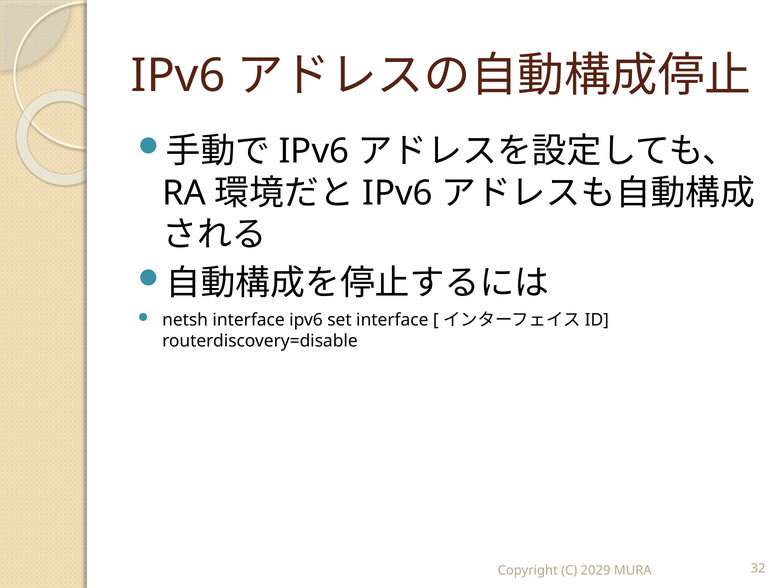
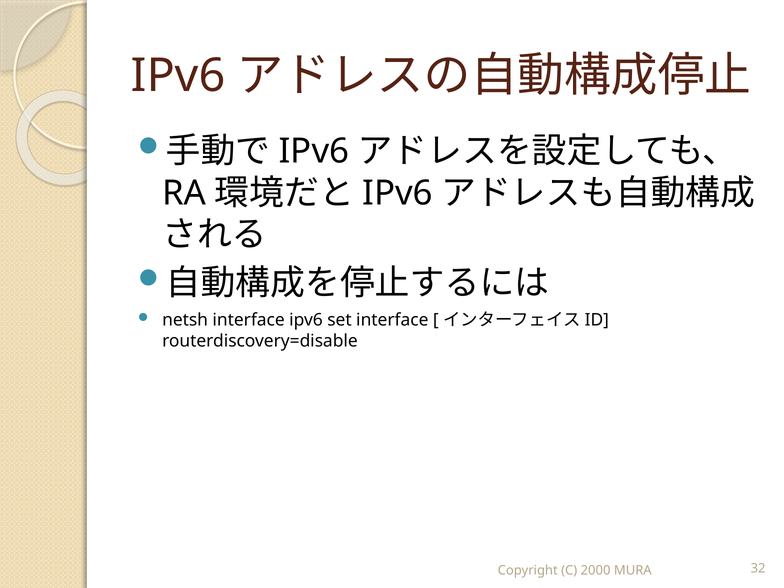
2029: 2029 -> 2000
